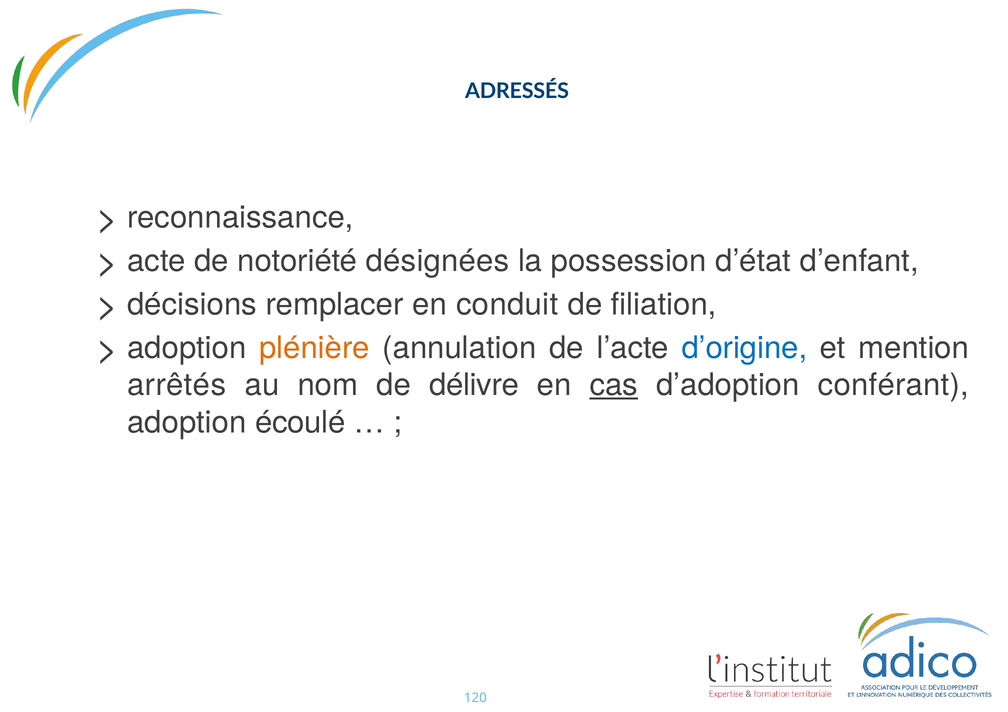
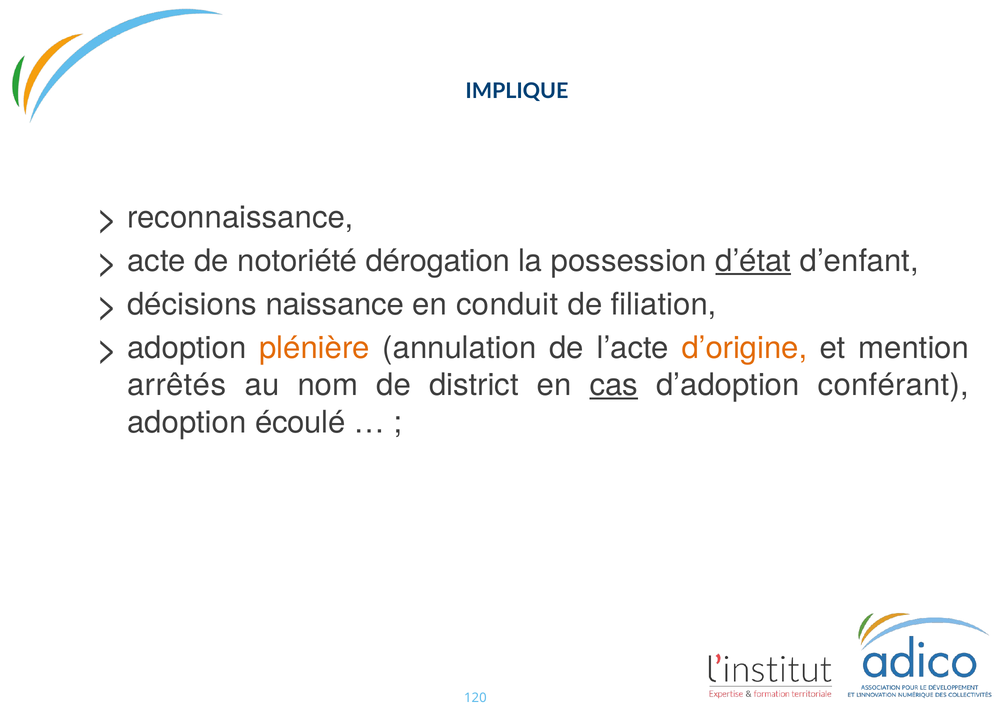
ADRESSÉS: ADRESSÉS -> IMPLIQUE
désignées: désignées -> dérogation
d’état underline: none -> present
remplacer: remplacer -> naissance
d’origine colour: blue -> orange
délivre: délivre -> district
